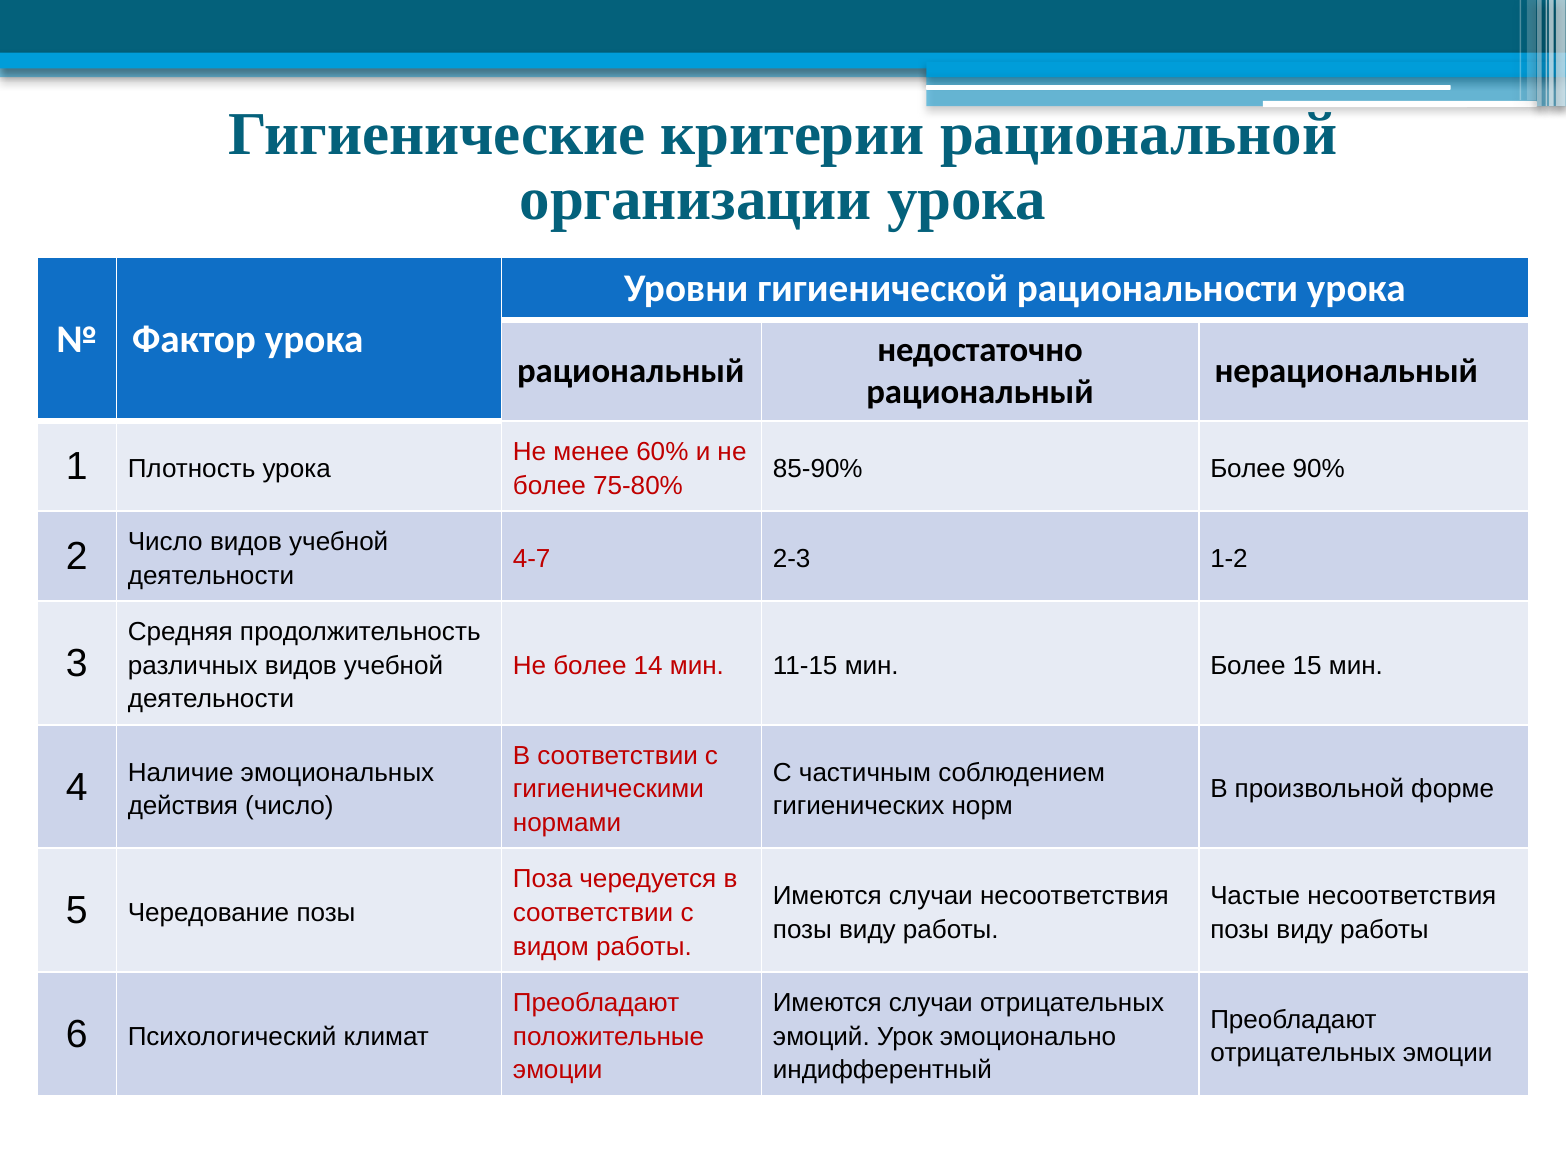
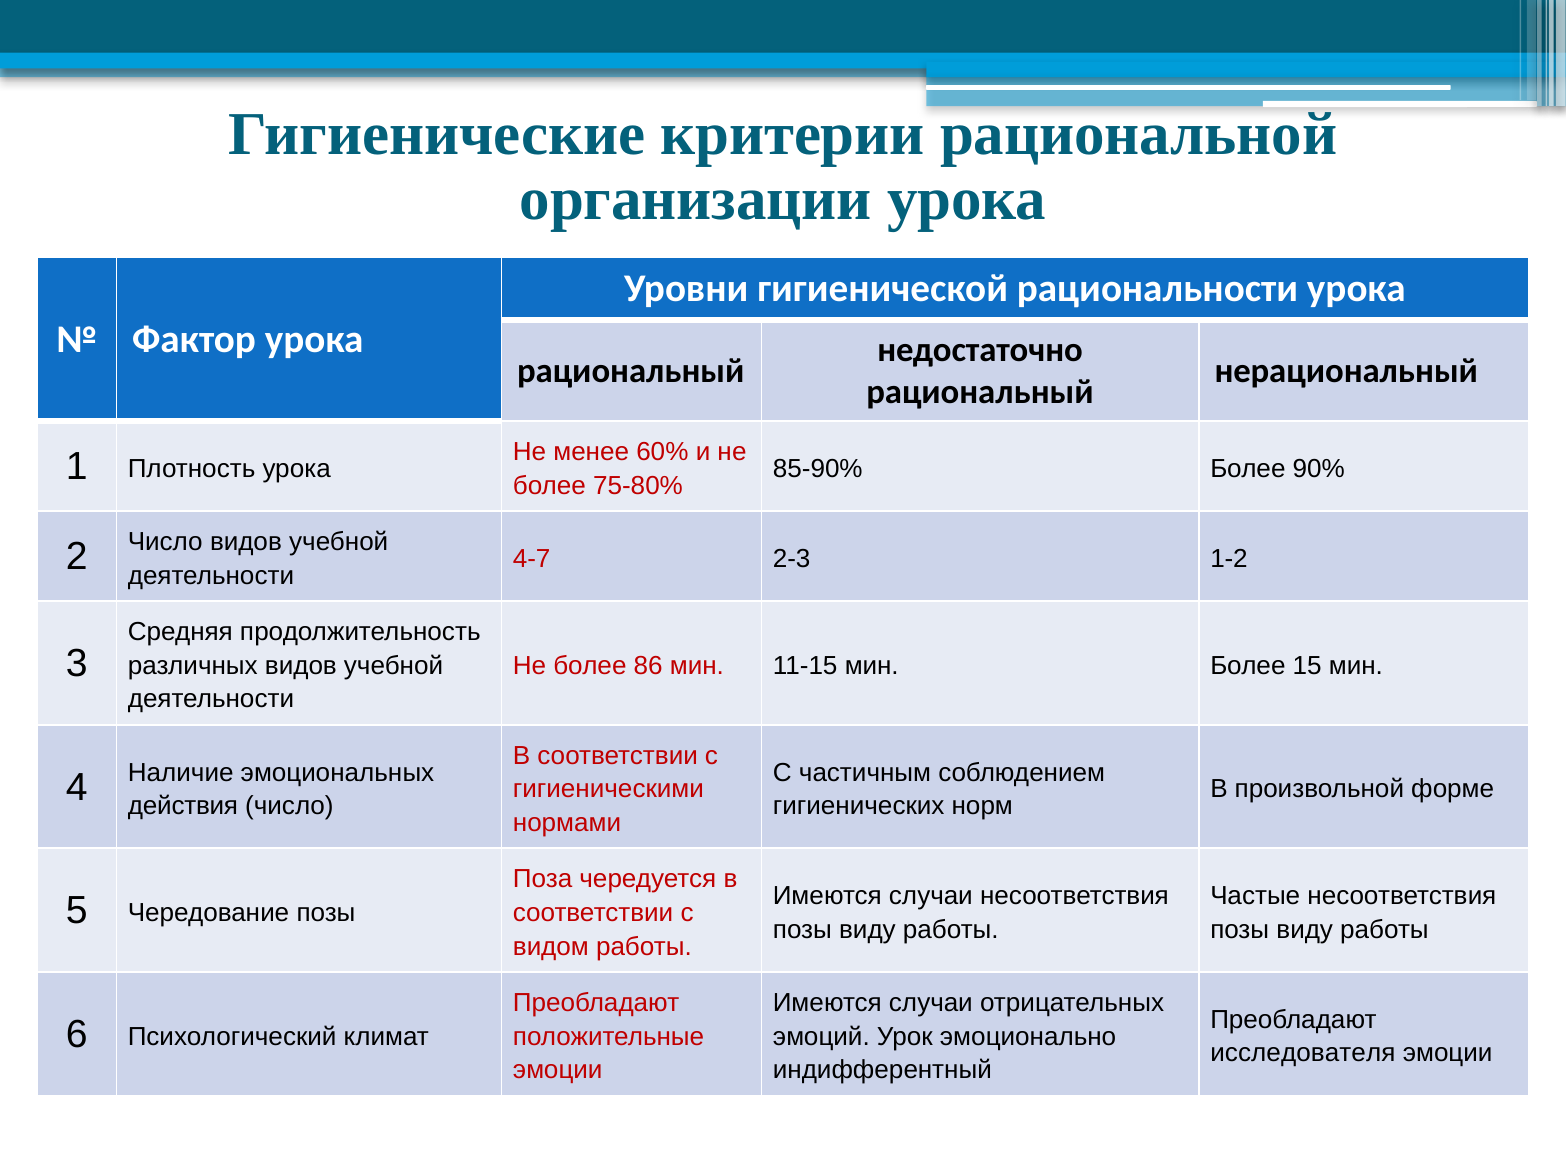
14: 14 -> 86
отрицательных at (1303, 1054): отрицательных -> исследователя
